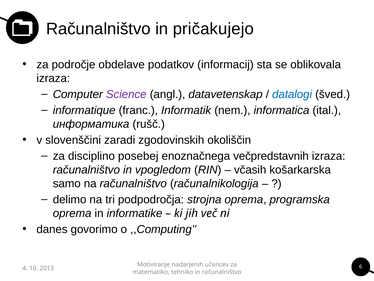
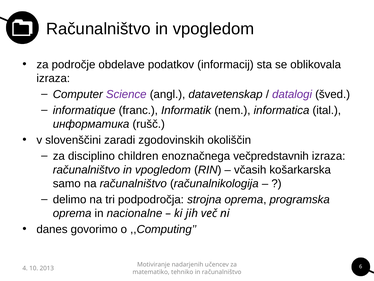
pričakujejo at (213, 29): pričakujejo -> vpogledom
datalogi colour: blue -> purple
posebej: posebej -> children
informatike: informatike -> nacionalne
